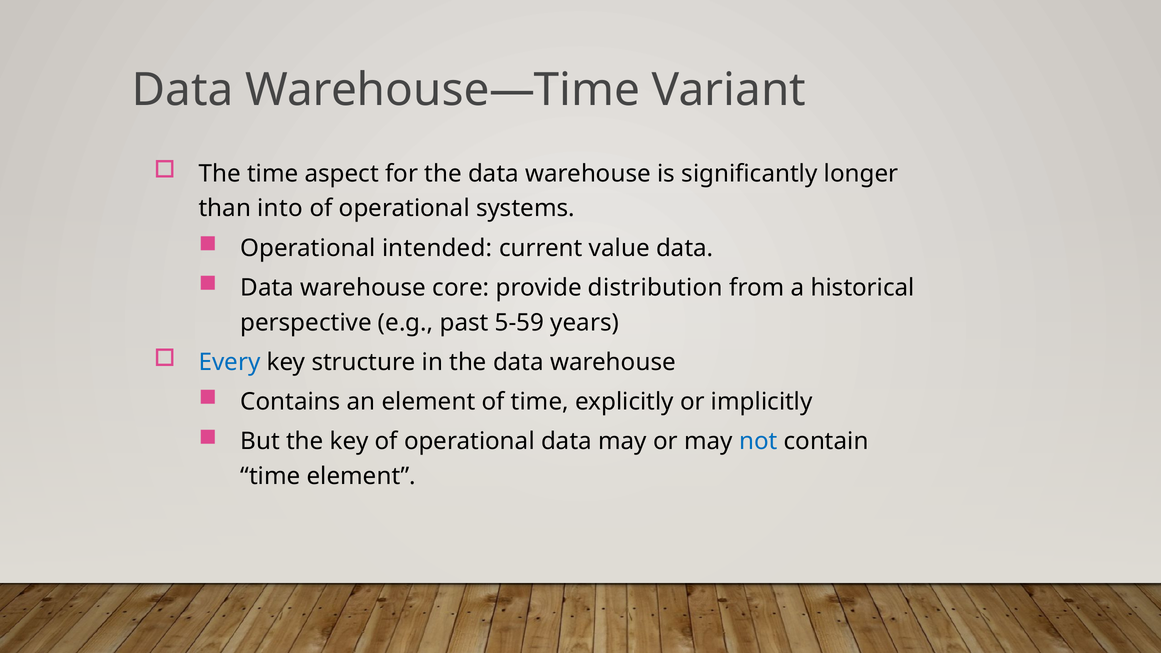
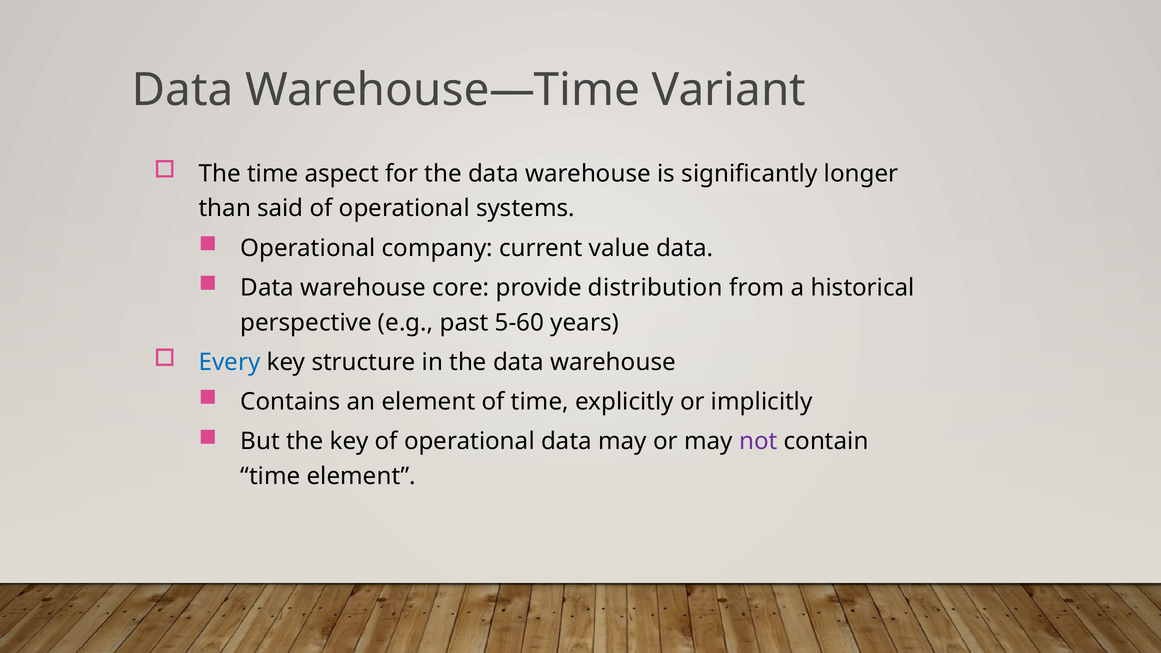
into: into -> said
intended: intended -> company
5-59: 5-59 -> 5-60
not colour: blue -> purple
